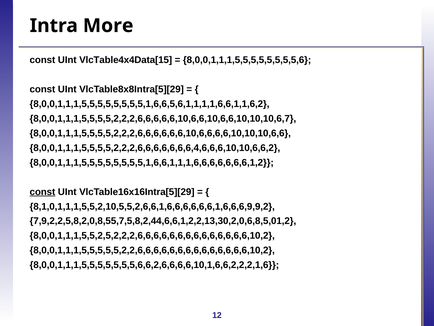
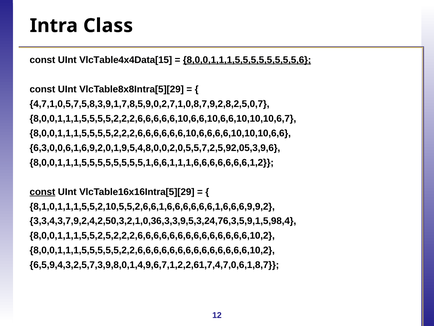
More: More -> Class
8,0,0,1,1,1,5,5,5,5,5,5,5,5,6 underline: none -> present
8,0,0,1,1,1,5,5,5,5,5,5,5,5,1,6,6,5,6,1,1,1,1,6,6,1,1,6,2: 8,0,0,1,1,1,5,5,5,5,5,5,5,5,1,6,6,5,6,1,1,1,1,6,6,1,1,6,2 -> 4,7,1,0,5,7,5,8,3,9,1,7,8,5,9,0,2,7,1,0,8,7,9,2,8,2,5,0,7
8,0,0,1,1,1,5,5,5,5,2,2,2,6,6,6,6,6,6,6,4,6,6,6,10,10,6,6,2: 8,0,0,1,1,1,5,5,5,5,2,2,2,6,6,6,6,6,6,6,4,6,6,6,10,10,6,6,2 -> 6,3,0,0,6,1,6,9,2,0,1,9,5,4,8,0,0,2,0,5,5,7,2,5,92,05,3,9,6
7,9,2,2,5,8,2,0,8,55,7,5,8,2,44,6,6,1,2,2,13,30,2,0,6,8,5,01,2: 7,9,2,2,5,8,2,0,8,55,7,5,8,2,44,6,6,1,2,2,13,30,2,0,6,8,5,01,2 -> 3,3,4,3,7,9,2,4,2,50,3,2,1,0,36,3,3,9,5,3,24,76,3,5,9,1,5,98,4
8,0,0,1,1,1,5,5,5,5,5,5,5,6,6,2,6,6,6,6,10,1,6,6,2,2,2,1,6: 8,0,0,1,1,1,5,5,5,5,5,5,5,6,6,2,6,6,6,6,10,1,6,6,2,2,2,1,6 -> 6,5,9,4,3,2,5,7,3,9,8,0,1,4,9,6,7,1,2,2,61,7,4,7,0,6,1,8,7
